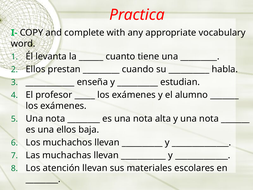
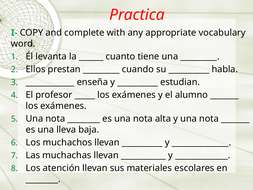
una ellos: ellos -> lleva
